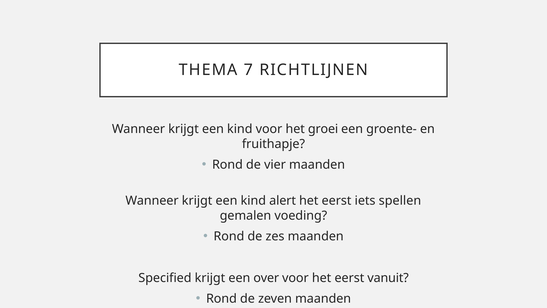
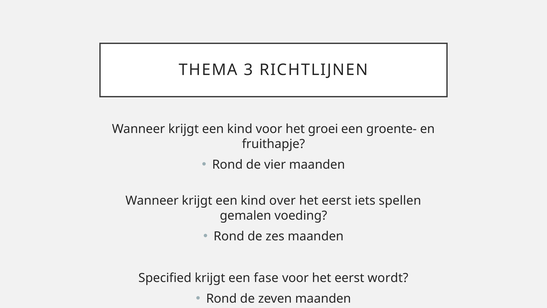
7: 7 -> 3
alert: alert -> over
over: over -> fase
vanuit: vanuit -> wordt
